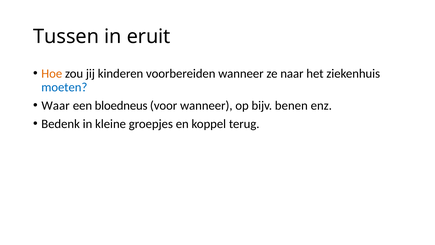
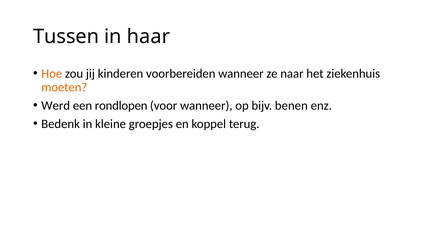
eruit: eruit -> haar
moeten colour: blue -> orange
Waar: Waar -> Werd
bloedneus: bloedneus -> rondlopen
